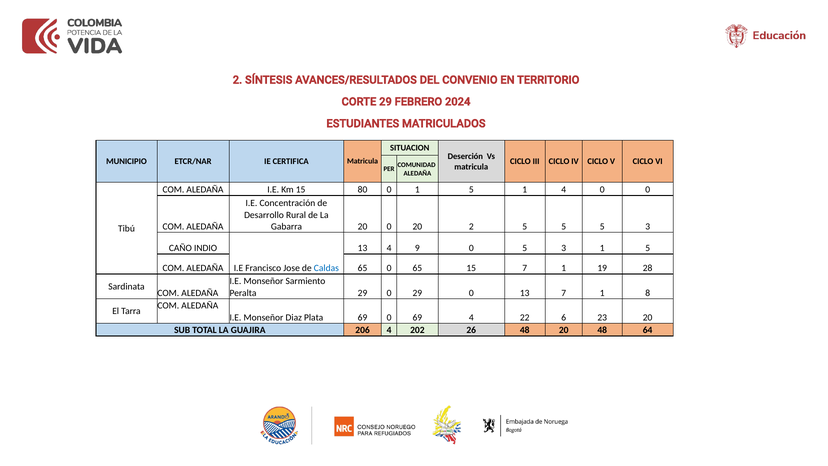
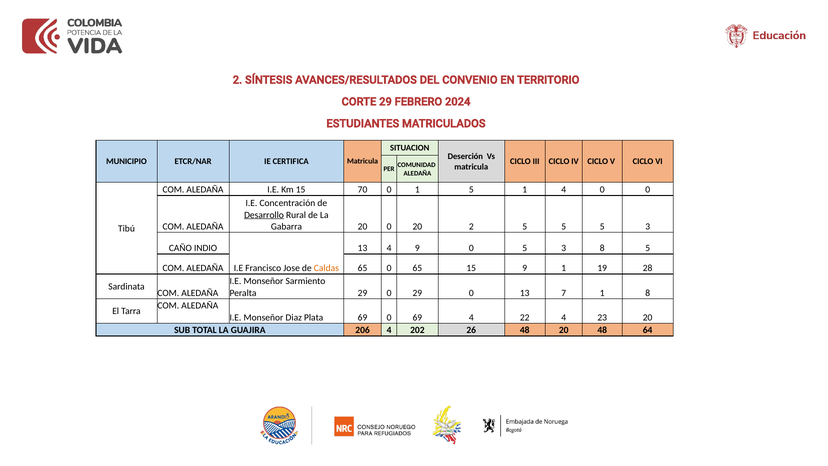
80: 80 -> 70
Desarrollo underline: none -> present
3 1: 1 -> 8
Caldas colour: blue -> orange
15 7: 7 -> 9
22 6: 6 -> 4
